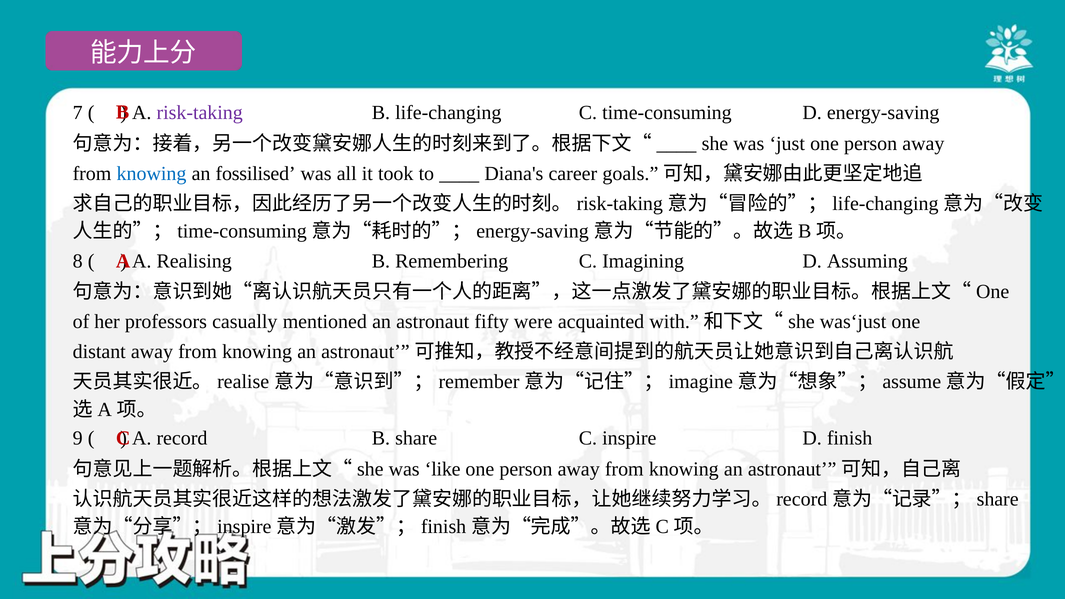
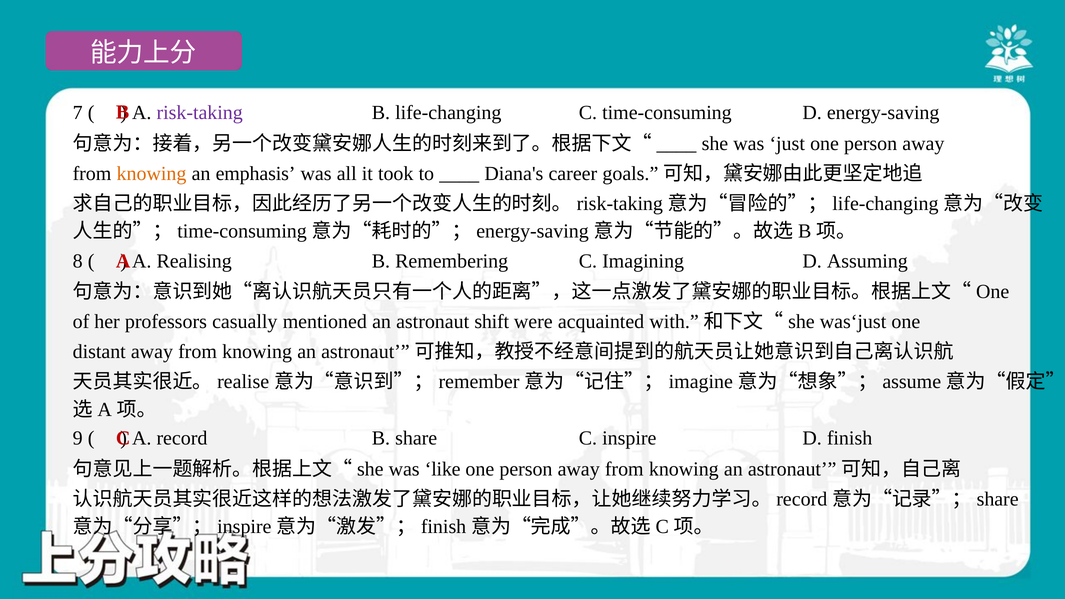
knowing at (152, 173) colour: blue -> orange
fossilised: fossilised -> emphasis
fifty: fifty -> shift
